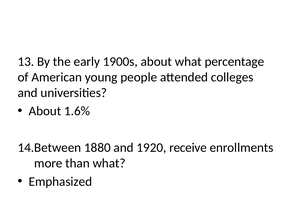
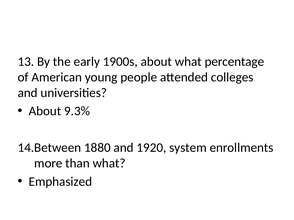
1.6%: 1.6% -> 9.3%
receive: receive -> system
